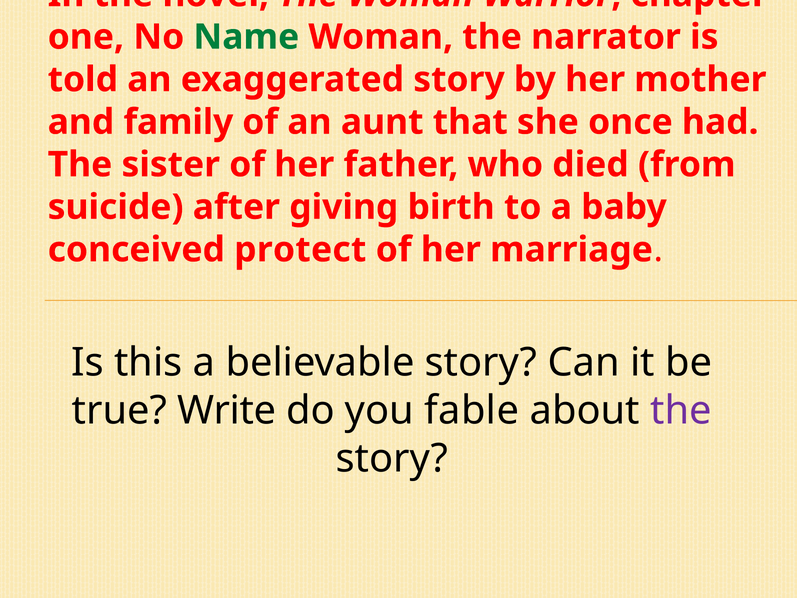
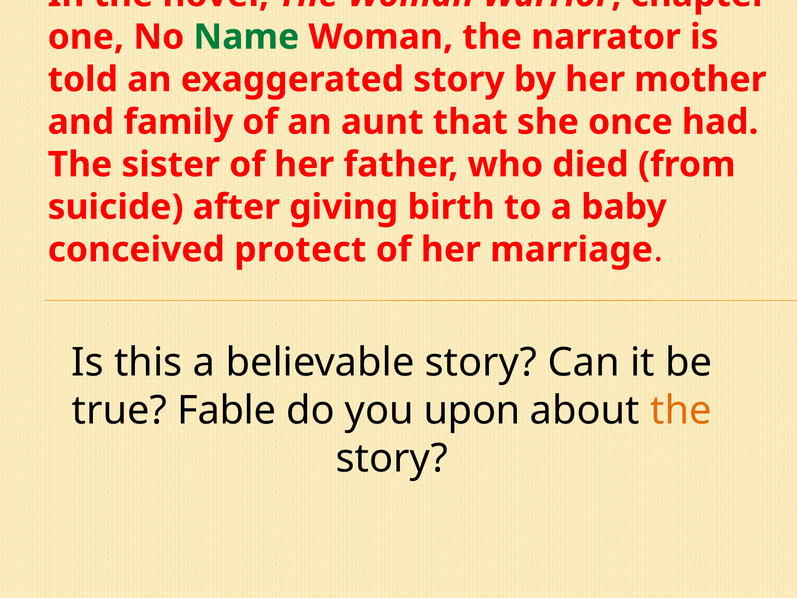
Write: Write -> Fable
fable: fable -> upon
the at (681, 410) colour: purple -> orange
